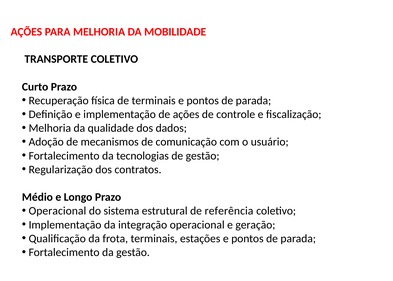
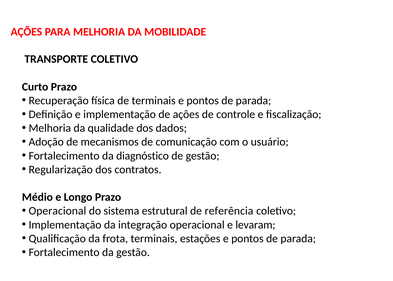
tecnologias: tecnologias -> diagnóstico
geração: geração -> levaram
